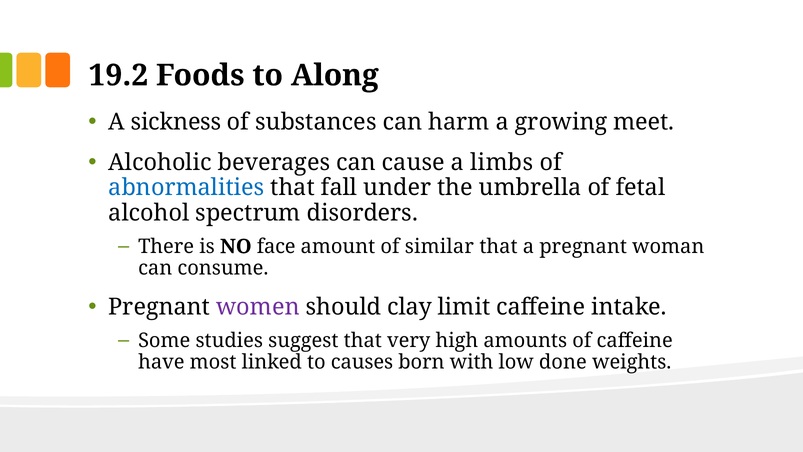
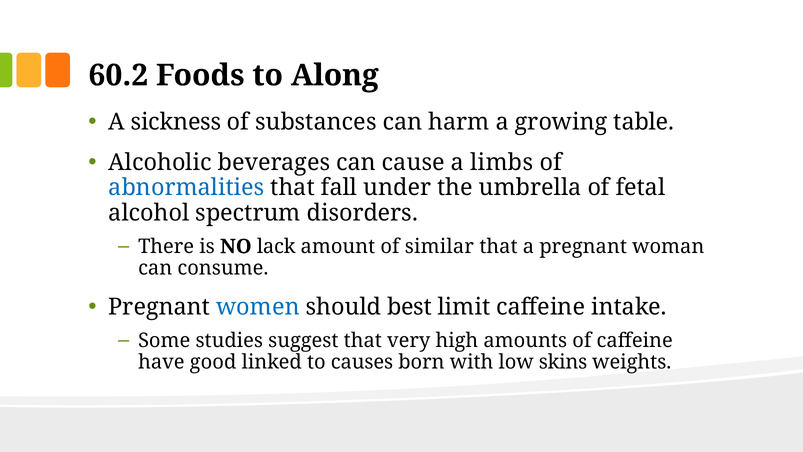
19.2: 19.2 -> 60.2
meet: meet -> table
face: face -> lack
women colour: purple -> blue
clay: clay -> best
most: most -> good
done: done -> skins
